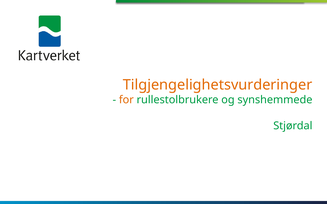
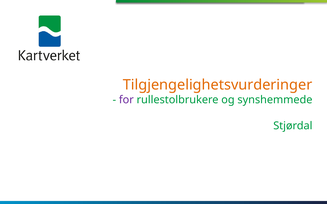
for colour: orange -> purple
